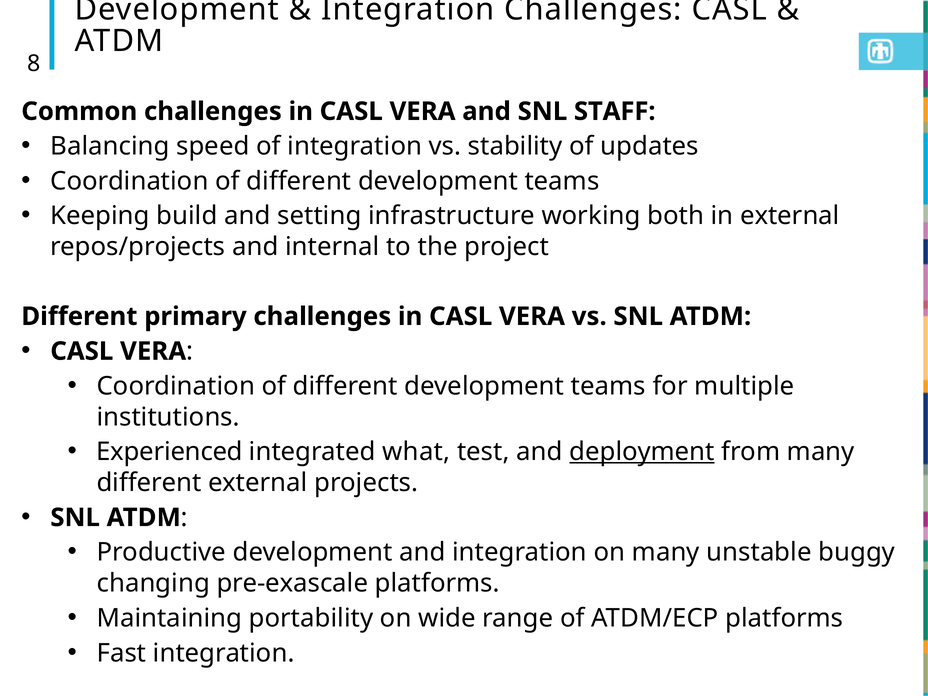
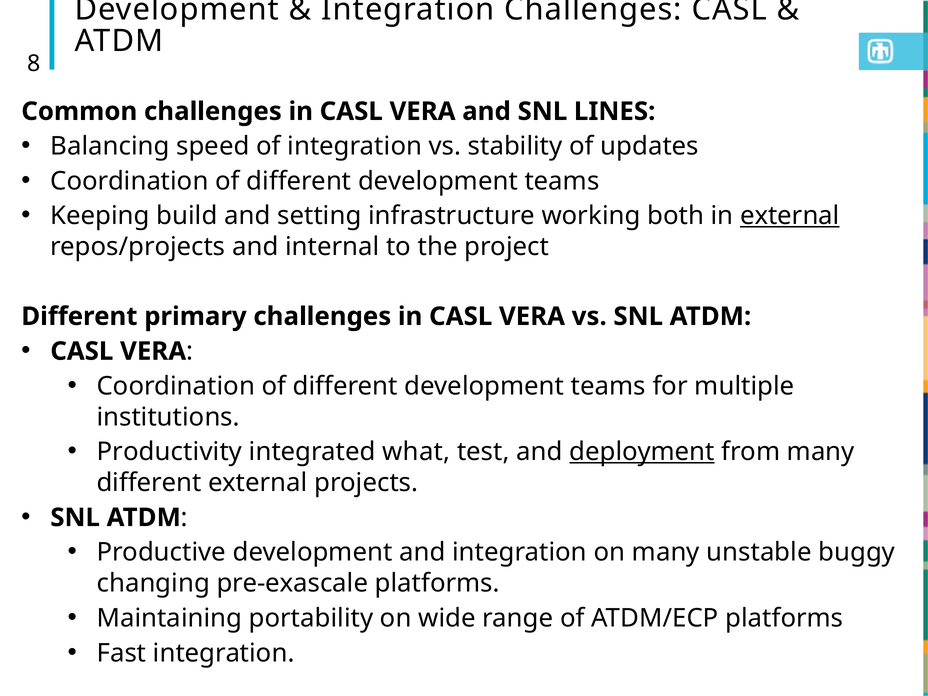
STAFF: STAFF -> LINES
external at (790, 216) underline: none -> present
Experienced: Experienced -> Productivity
